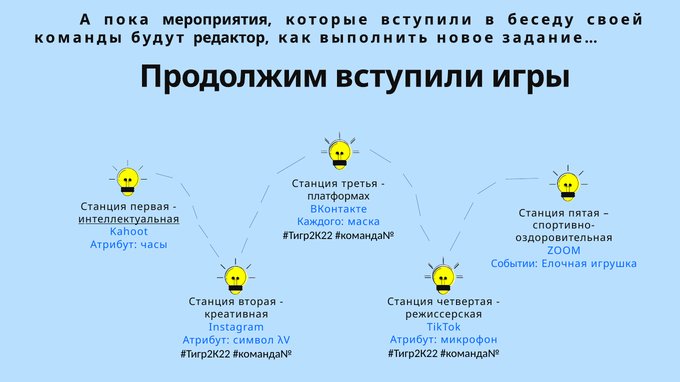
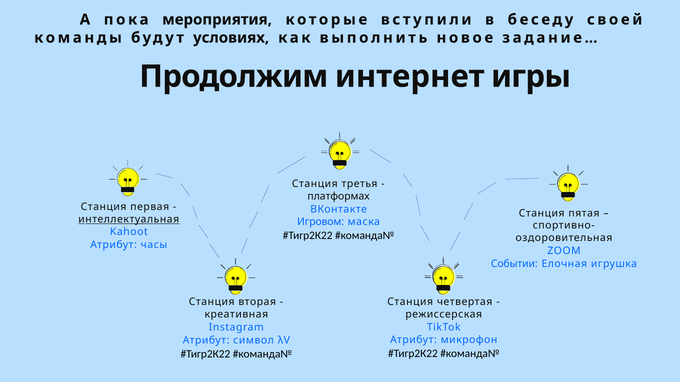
редактор: редактор -> условиях
Продолжим вступили: вступили -> интернет
Каждого: Каждого -> Игровом
